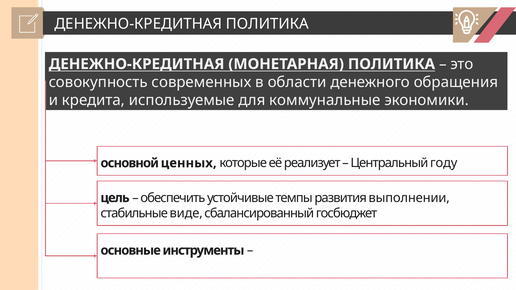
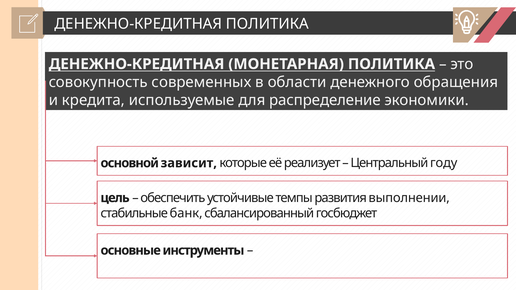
коммунальные: коммунальные -> распределение
ценных: ценных -> зависит
виде: виде -> банк
